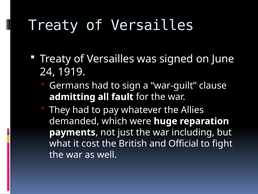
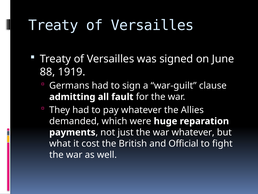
24: 24 -> 88
war including: including -> whatever
